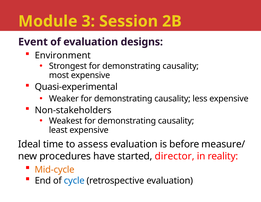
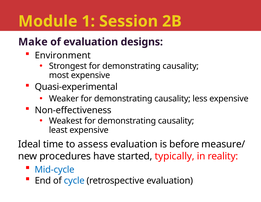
3: 3 -> 1
Event: Event -> Make
Non-stakeholders: Non-stakeholders -> Non-effectiveness
director: director -> typically
Mid-cycle colour: orange -> blue
